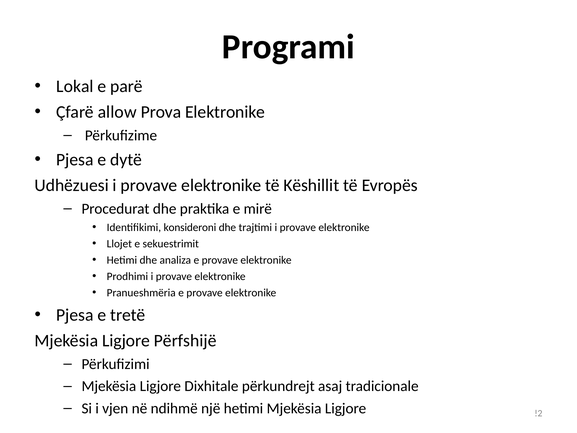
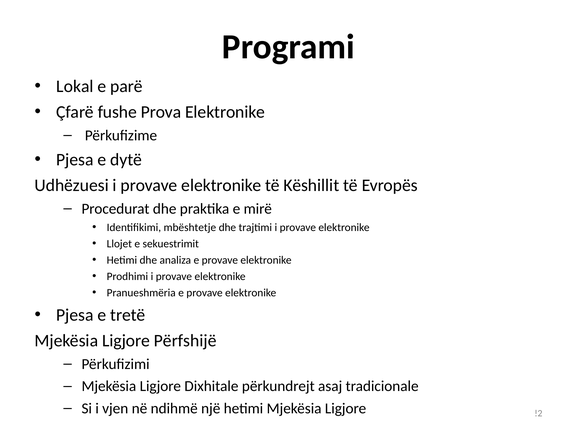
allow: allow -> fushe
konsideroni: konsideroni -> mbështetje
